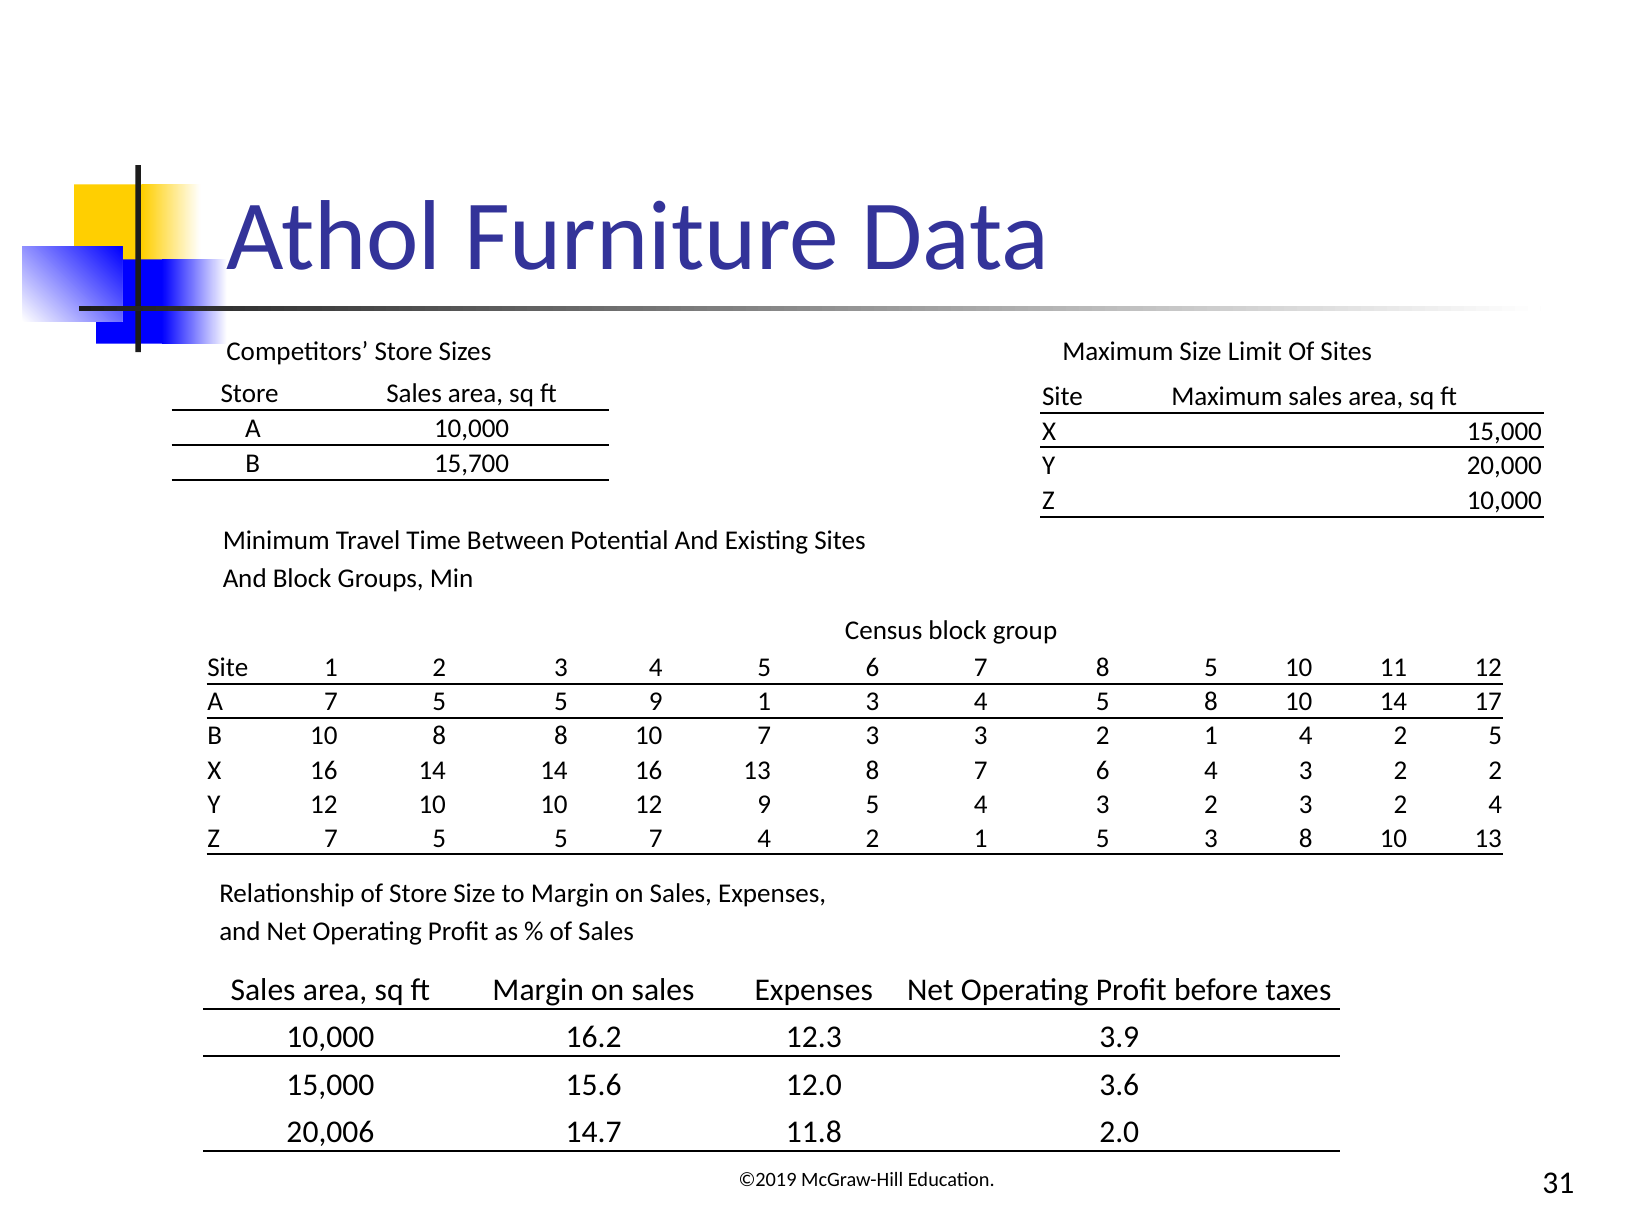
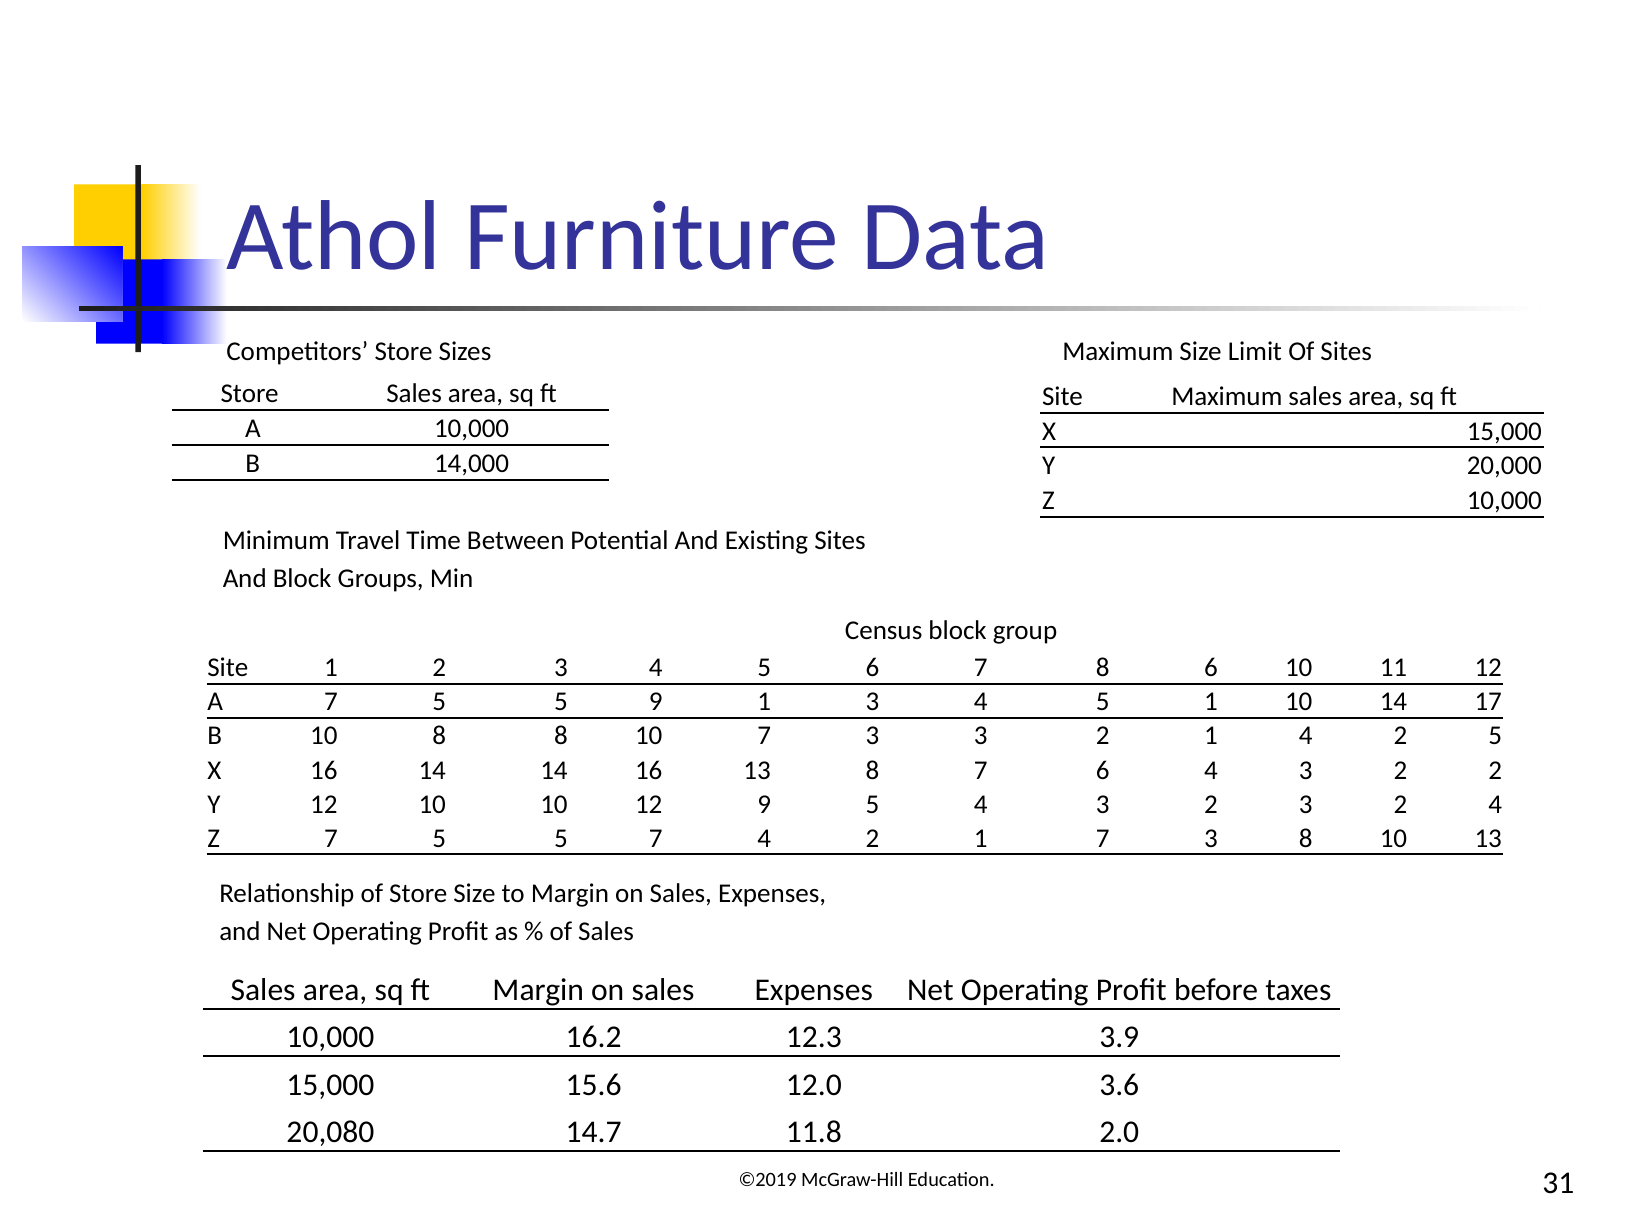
15,700: 15,700 -> 14,000
8 5: 5 -> 6
5 8: 8 -> 1
1 5: 5 -> 7
20,006: 20,006 -> 20,080
